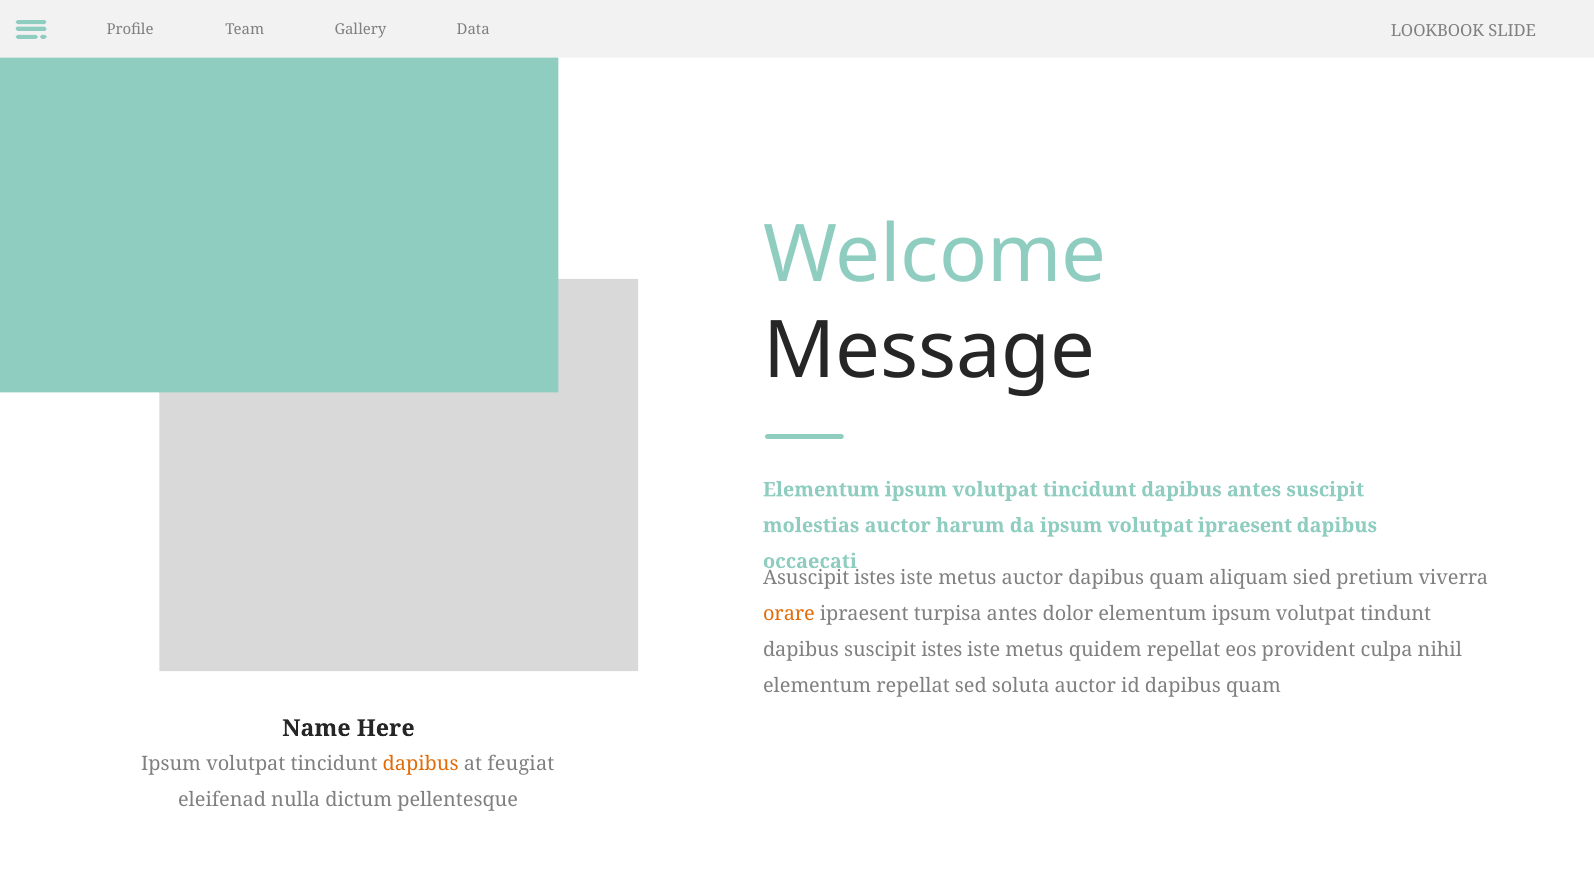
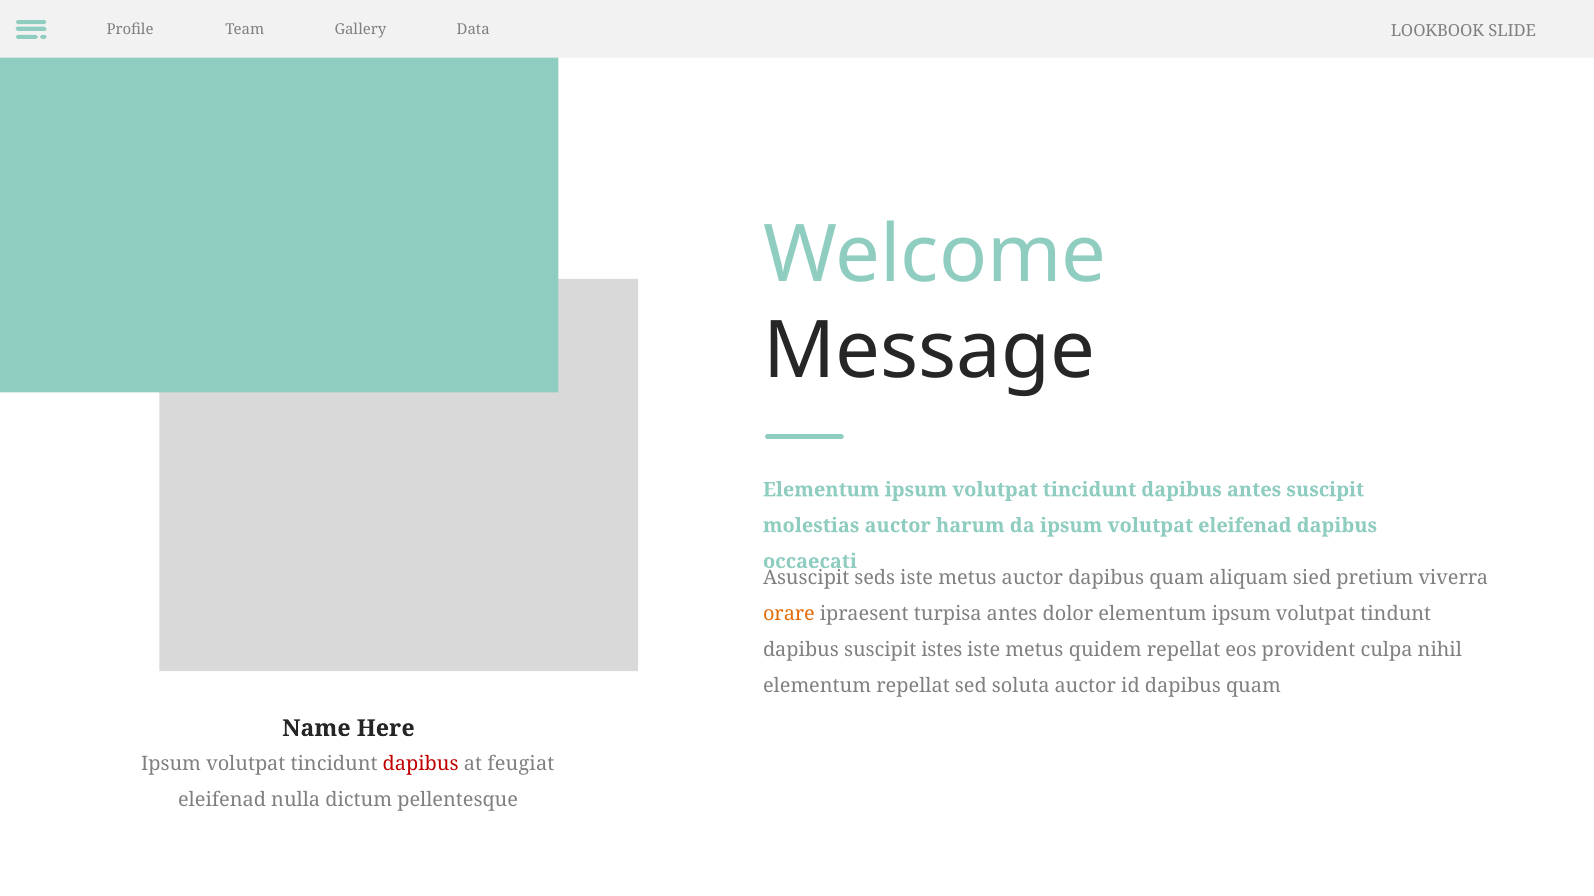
volutpat ipraesent: ipraesent -> eleifenad
Asuscipit istes: istes -> seds
dapibus at (421, 765) colour: orange -> red
